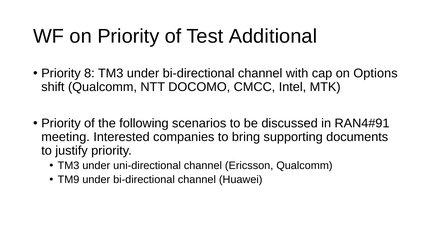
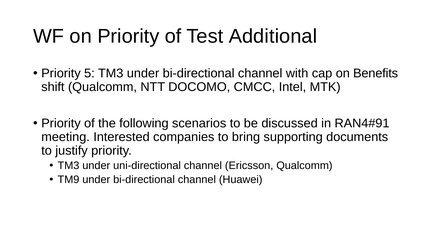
8: 8 -> 5
Options: Options -> Benefits
